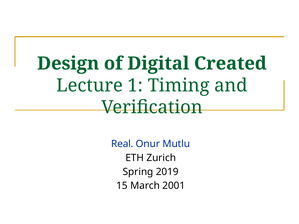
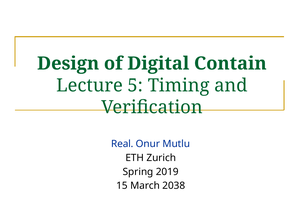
Created: Created -> Contain
1: 1 -> 5
2001: 2001 -> 2038
